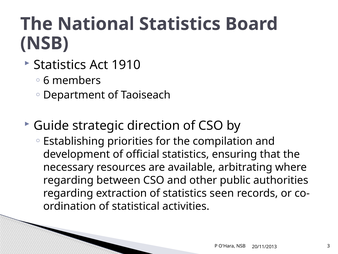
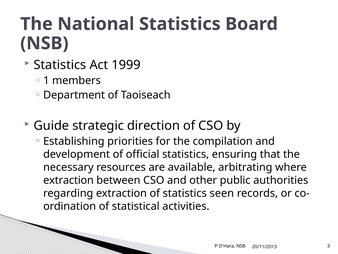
1910: 1910 -> 1999
6: 6 -> 1
regarding at (68, 180): regarding -> extraction
